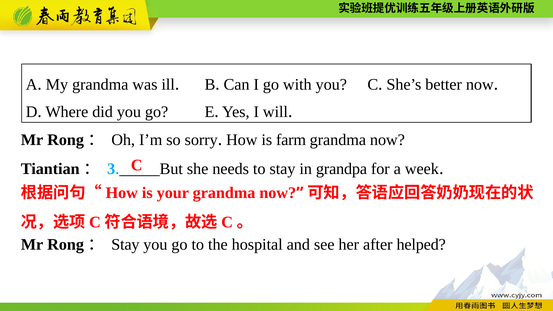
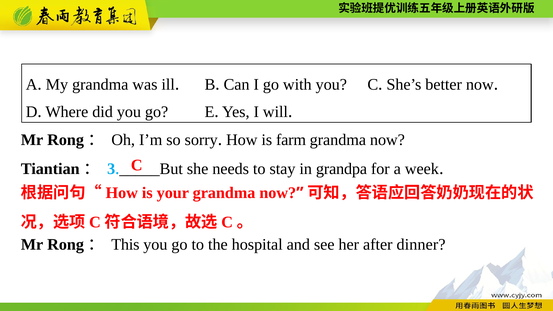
Stay at (125, 245): Stay -> This
helped: helped -> dinner
